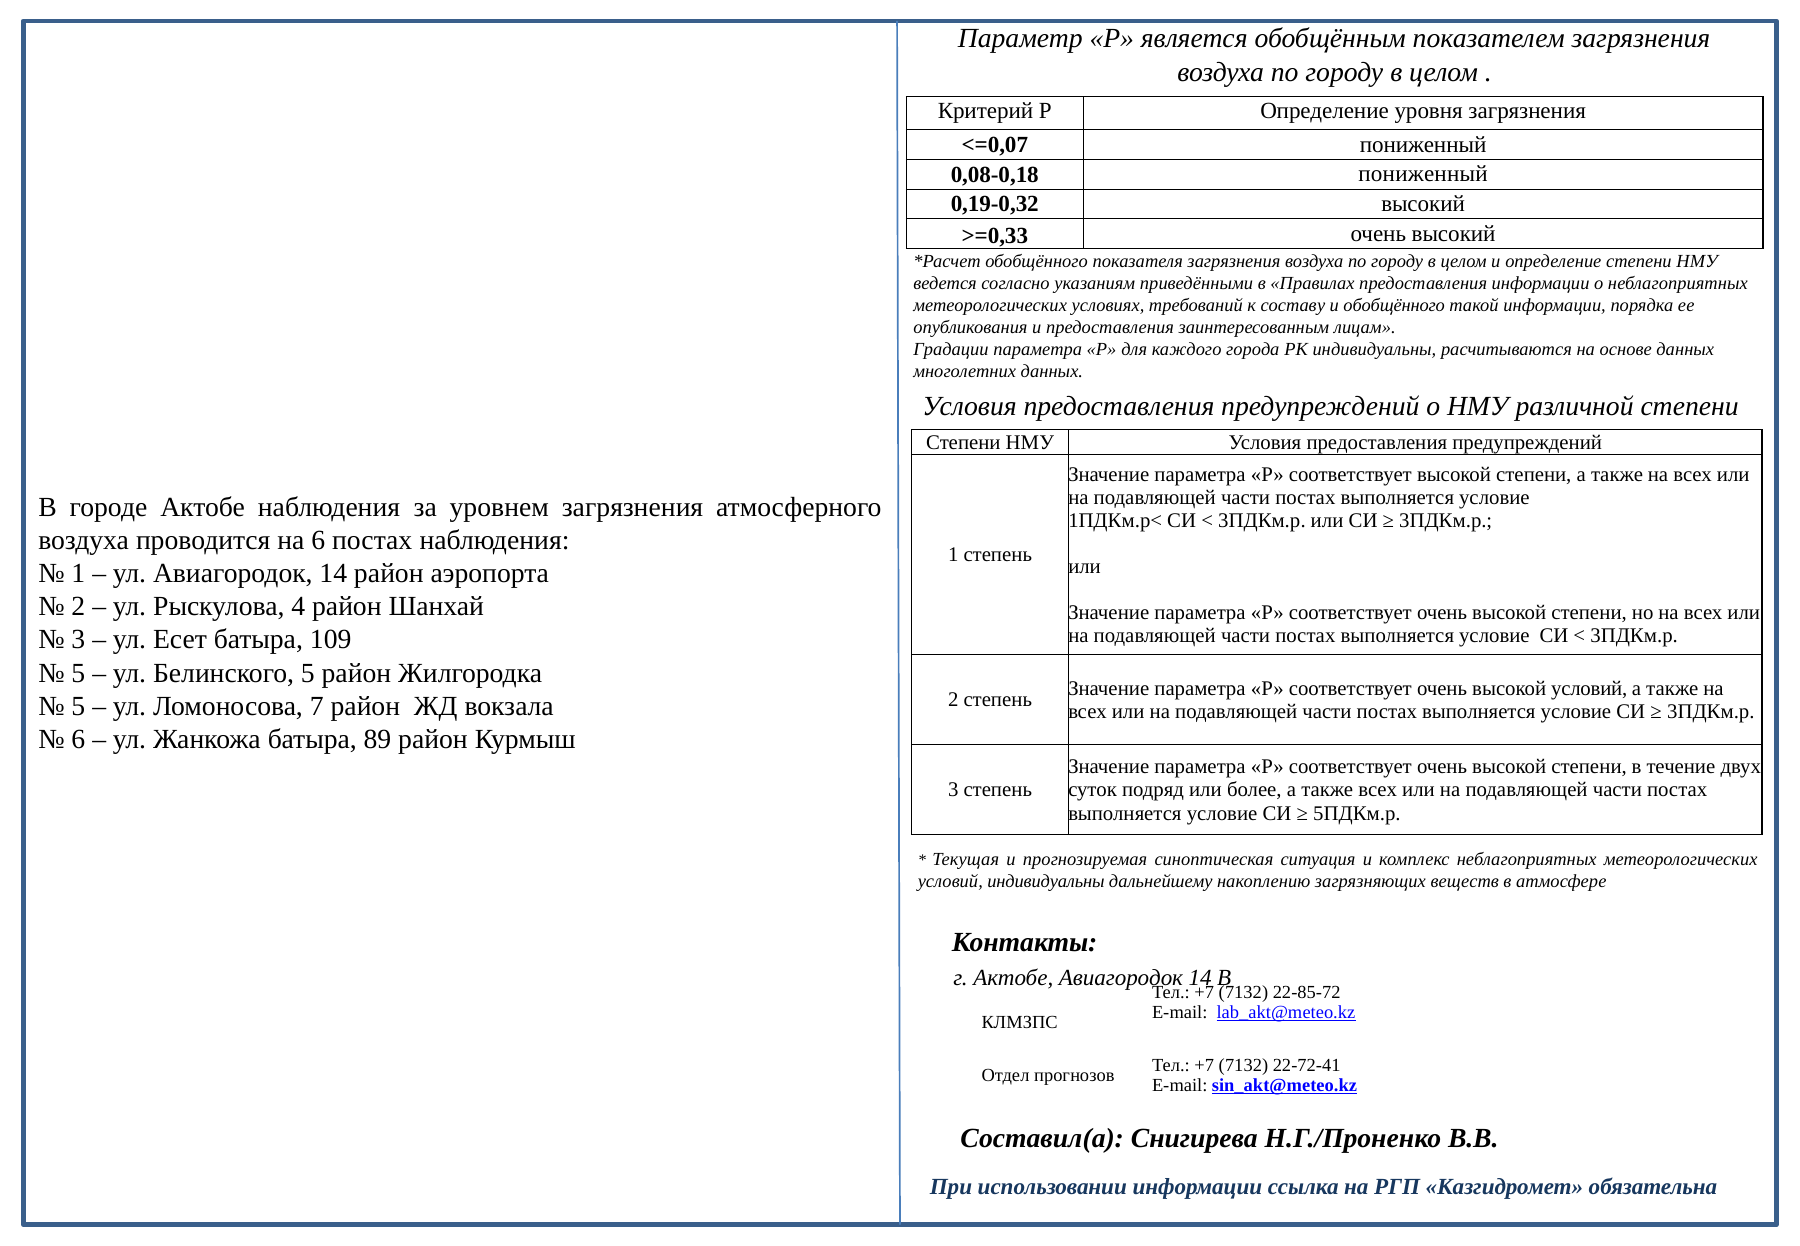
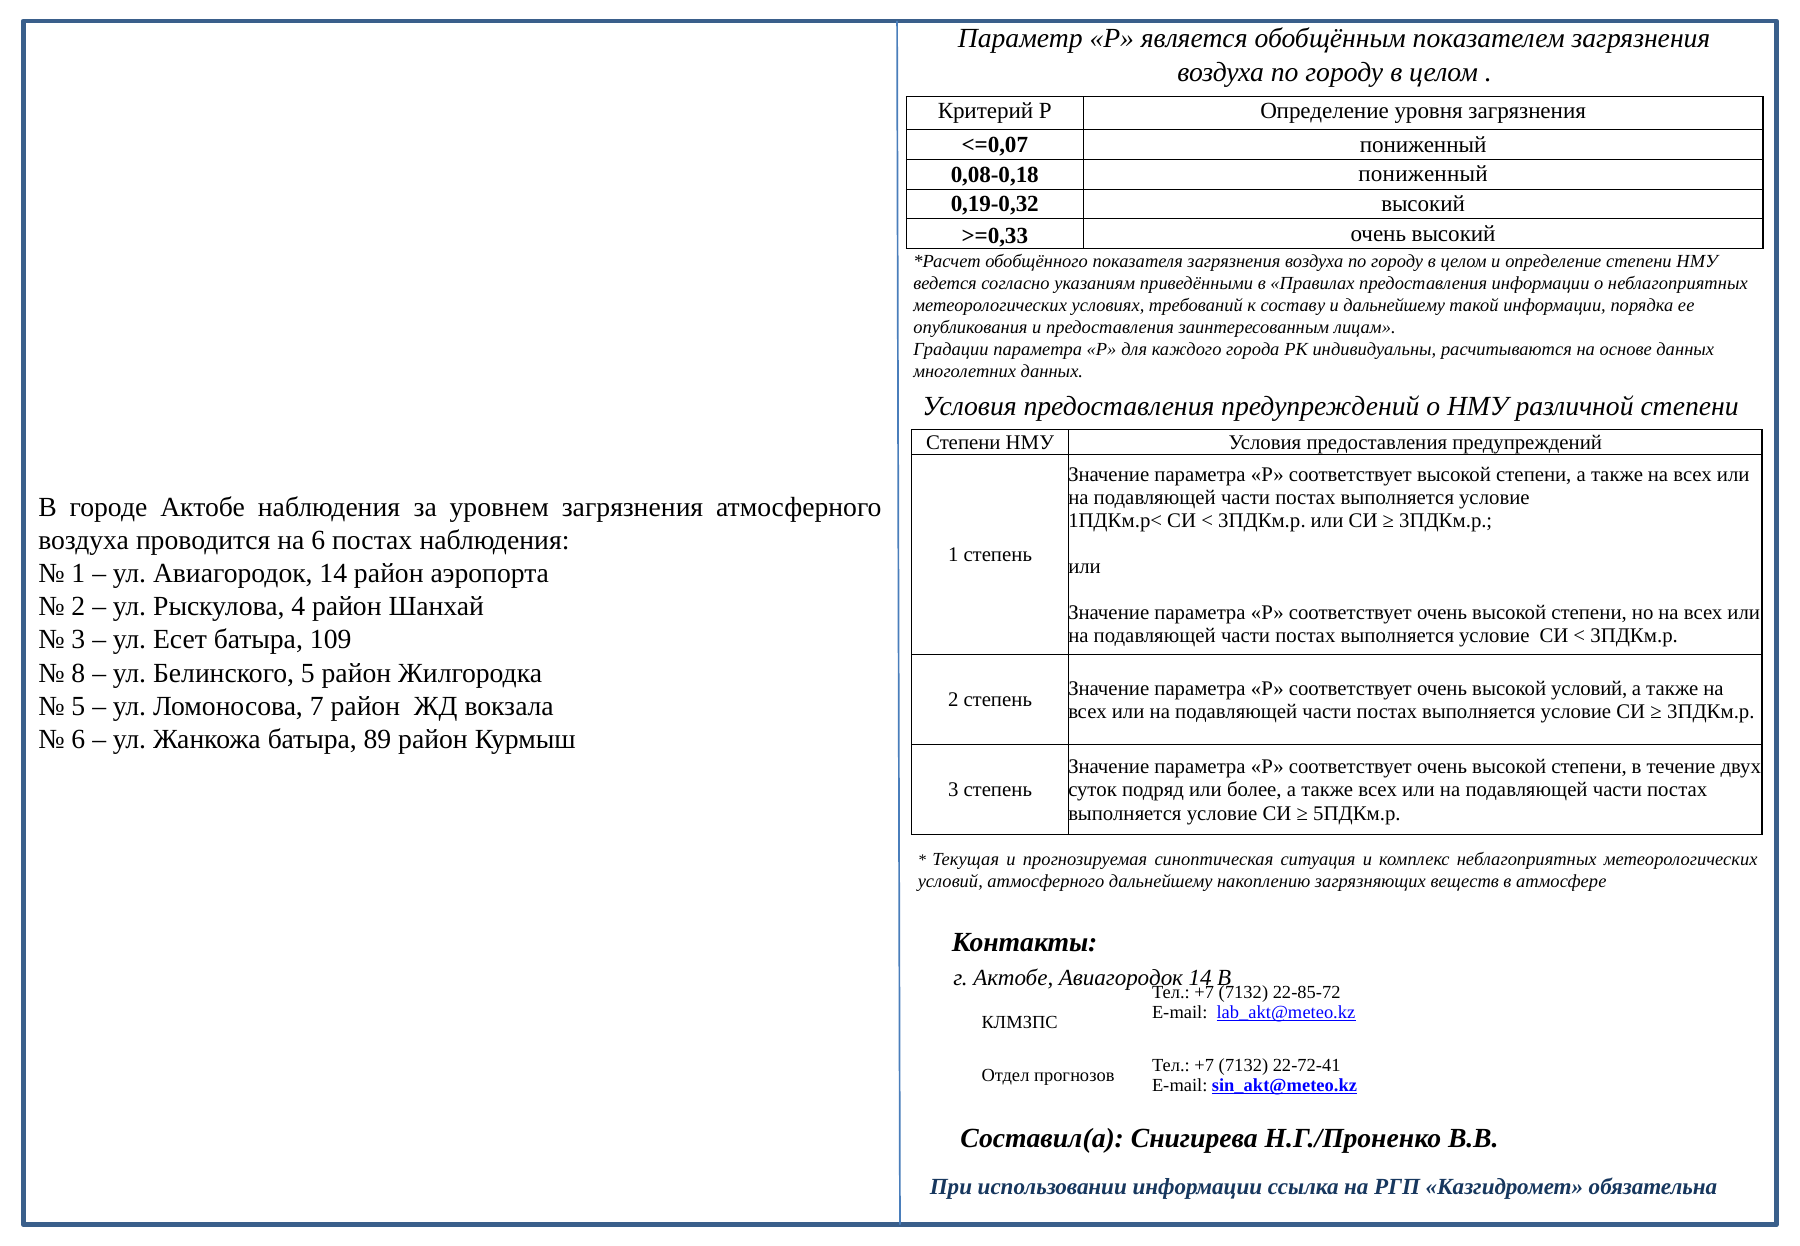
и обобщённого: обобщённого -> дальнейшему
5 at (78, 673): 5 -> 8
условий индивидуальны: индивидуальны -> атмосферного
